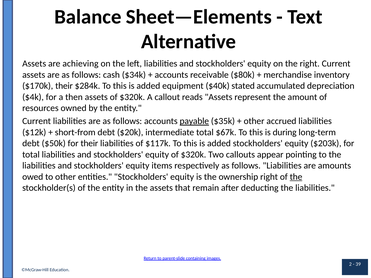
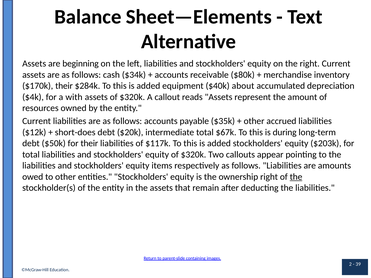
achieving: achieving -> beginning
stated: stated -> about
then: then -> with
payable underline: present -> none
short-from: short-from -> short-does
